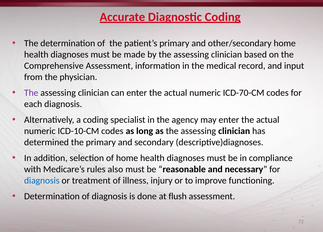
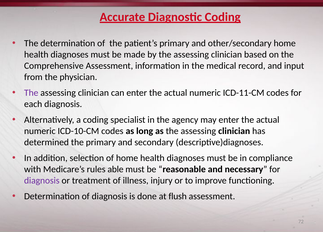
ICD-70-CM: ICD-70-CM -> ICD-11-CM
also: also -> able
diagnosis at (42, 181) colour: blue -> purple
